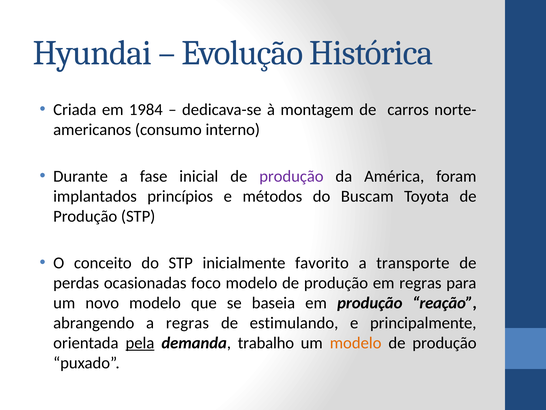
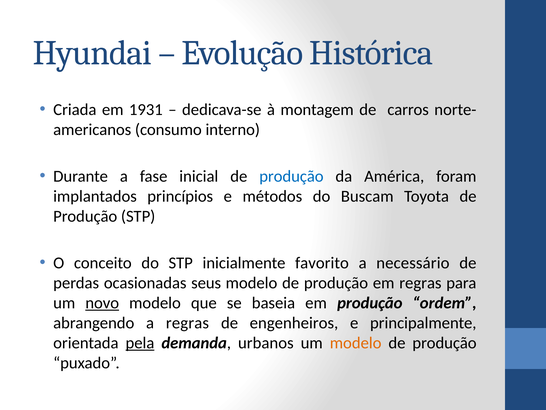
1984: 1984 -> 1931
produção at (291, 176) colour: purple -> blue
transporte: transporte -> necessário
foco: foco -> seus
novo underline: none -> present
reação: reação -> ordem
estimulando: estimulando -> engenheiros
trabalho: trabalho -> urbanos
